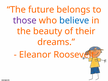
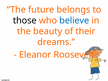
those colour: purple -> black
